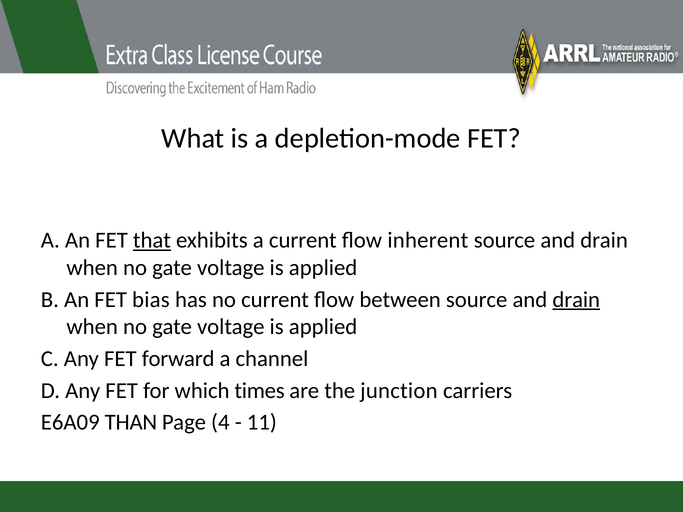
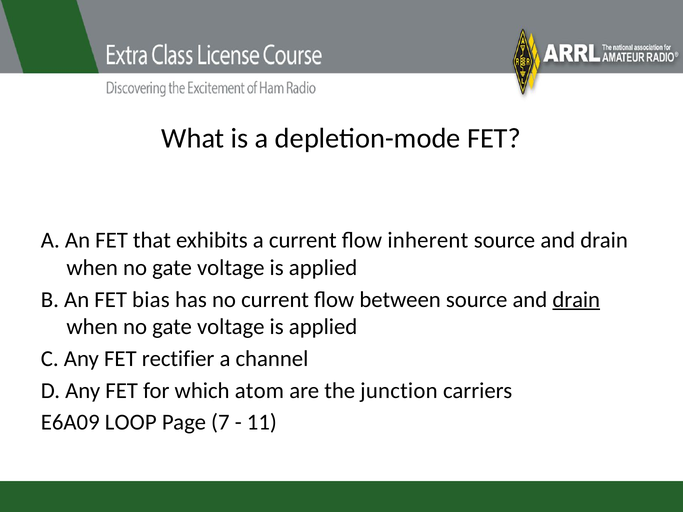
that underline: present -> none
forward: forward -> rectifier
times: times -> atom
THAN: THAN -> LOOP
4: 4 -> 7
